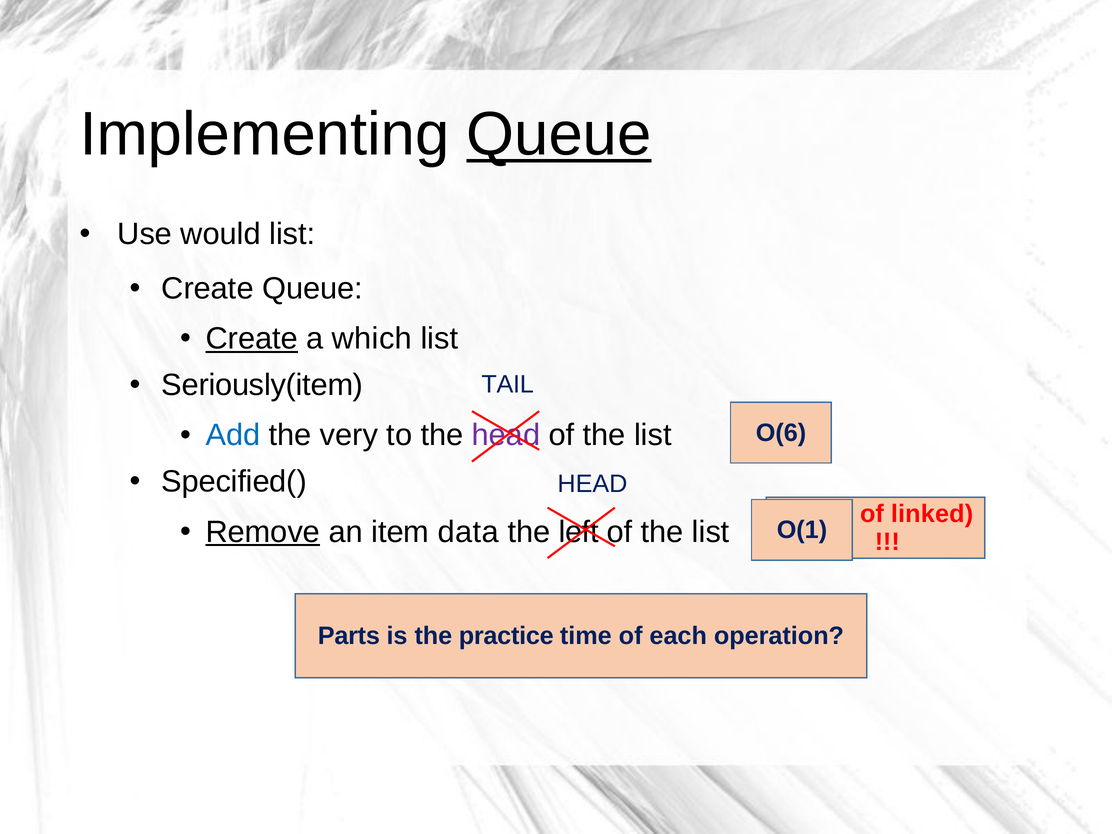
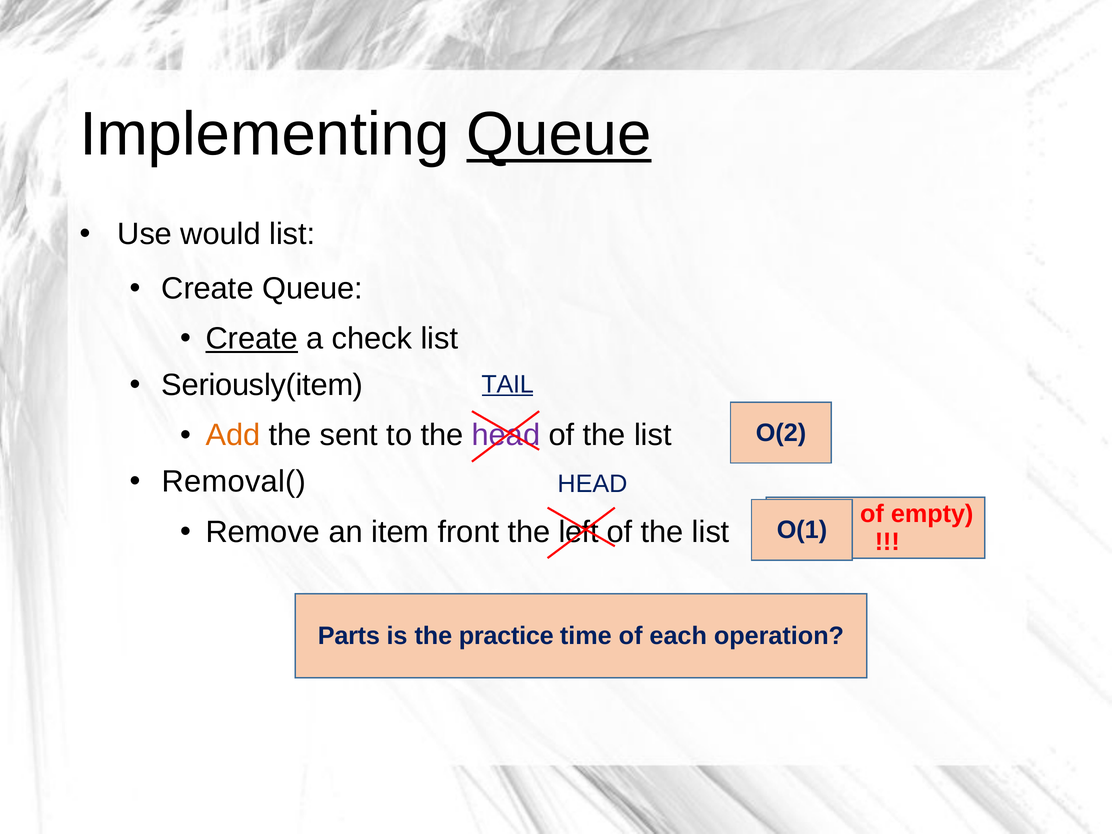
which: which -> check
TAIL underline: none -> present
Add colour: blue -> orange
very: very -> sent
O(6: O(6 -> O(2
Specified(: Specified( -> Removal(
linked: linked -> empty
Remove underline: present -> none
data: data -> front
